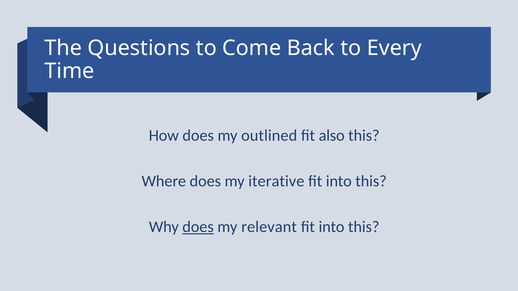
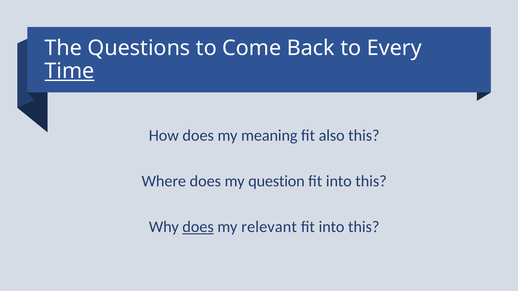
Time underline: none -> present
outlined: outlined -> meaning
iterative: iterative -> question
